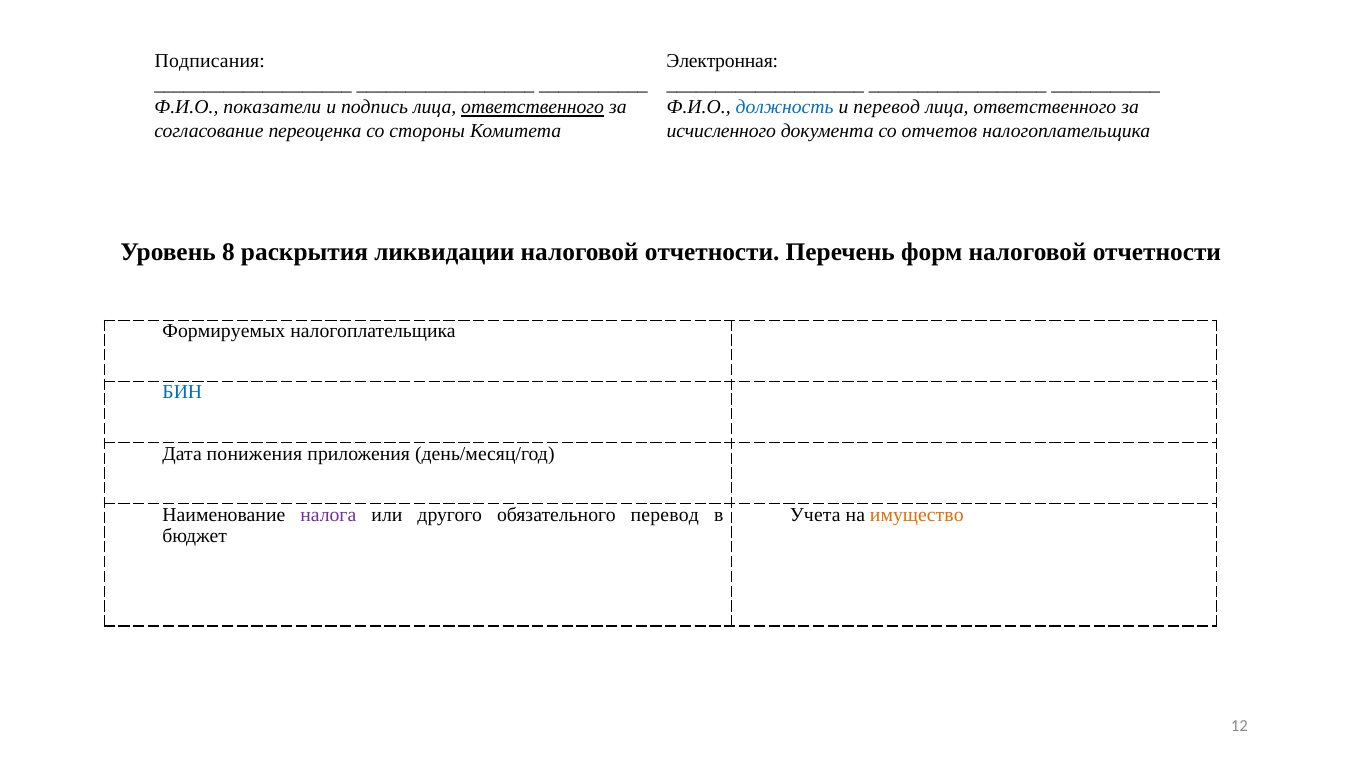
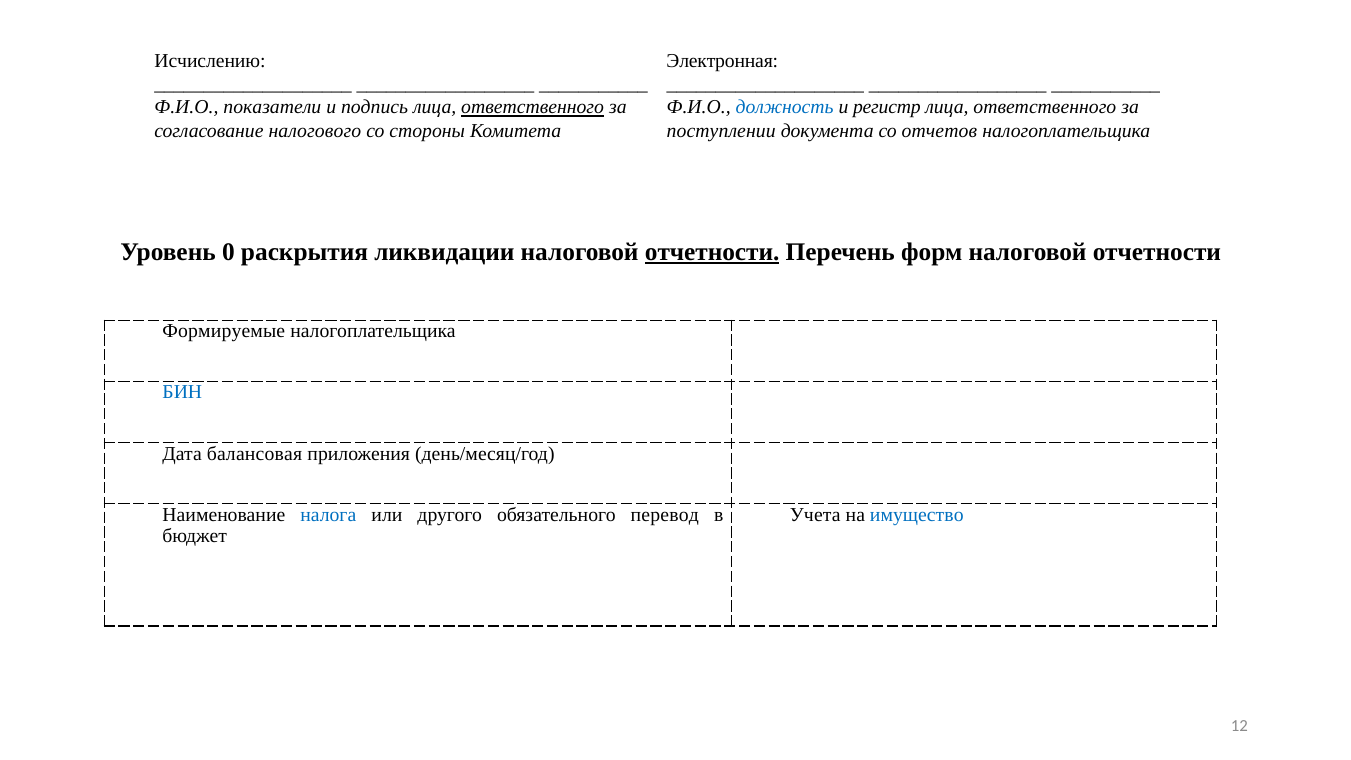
Подписания: Подписания -> Исчислению
и перевод: перевод -> регистр
переоценка: переоценка -> налогового
исчисленного: исчисленного -> поступлении
8: 8 -> 0
отчетности at (712, 252) underline: none -> present
Формируемых: Формируемых -> Формируемые
понижения: понижения -> балансовая
налога colour: purple -> blue
имущество colour: orange -> blue
